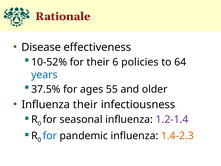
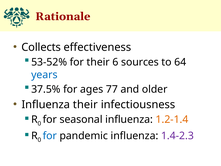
Disease: Disease -> Collects
10-52%: 10-52% -> 53-52%
policies: policies -> sources
55: 55 -> 77
1.2-1.4 colour: purple -> orange
1.4-2.3 colour: orange -> purple
